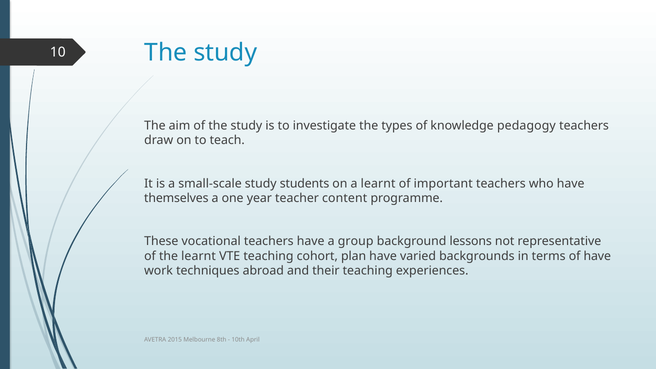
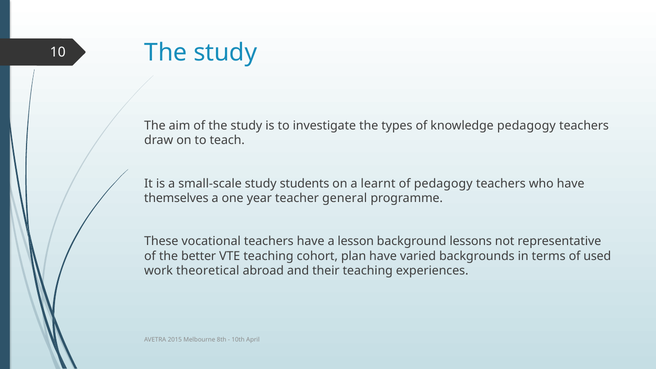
of important: important -> pedagogy
content: content -> general
group: group -> lesson
the learnt: learnt -> better
of have: have -> used
techniques: techniques -> theoretical
